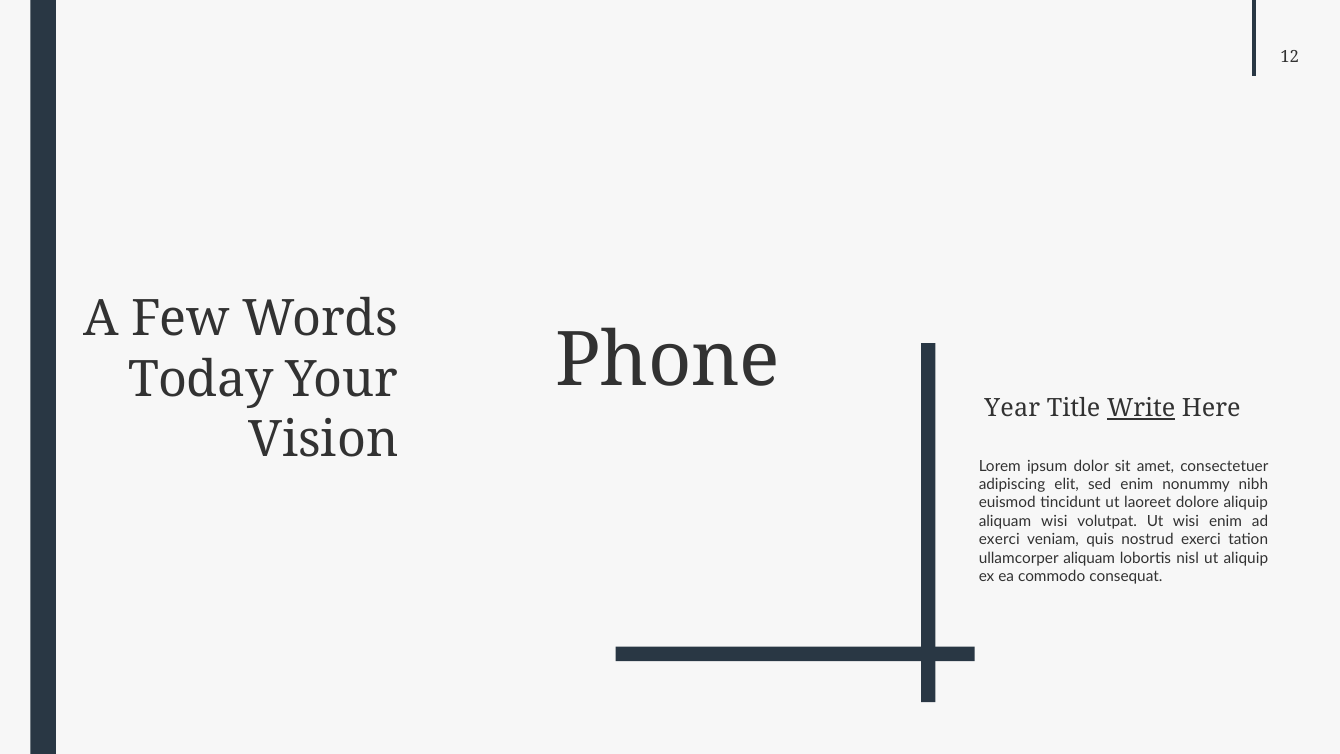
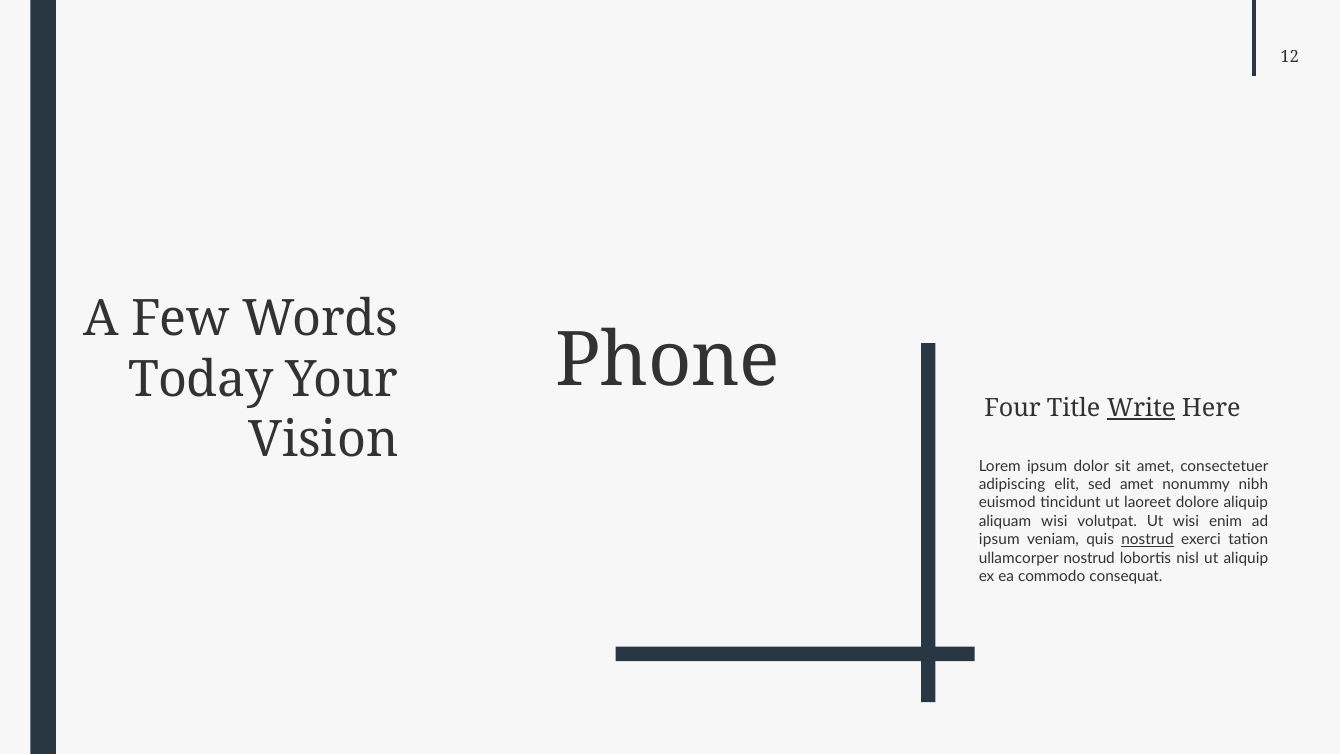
Year: Year -> Four
sed enim: enim -> amet
exerci at (999, 540): exerci -> ipsum
nostrud at (1147, 540) underline: none -> present
ullamcorper aliquam: aliquam -> nostrud
